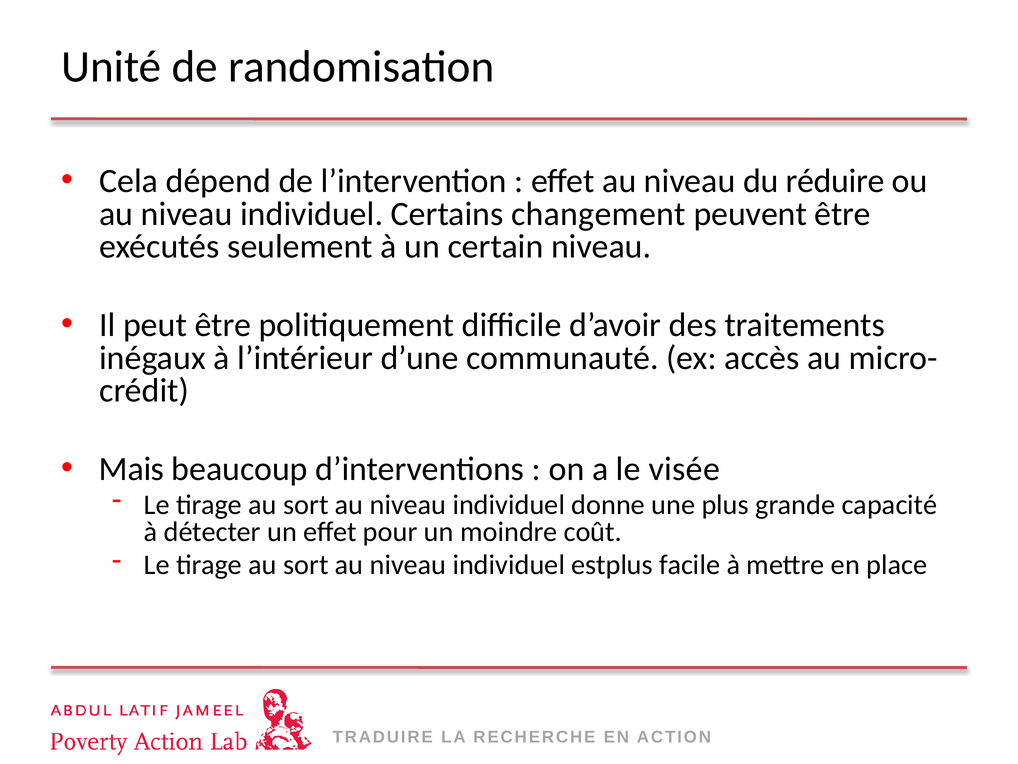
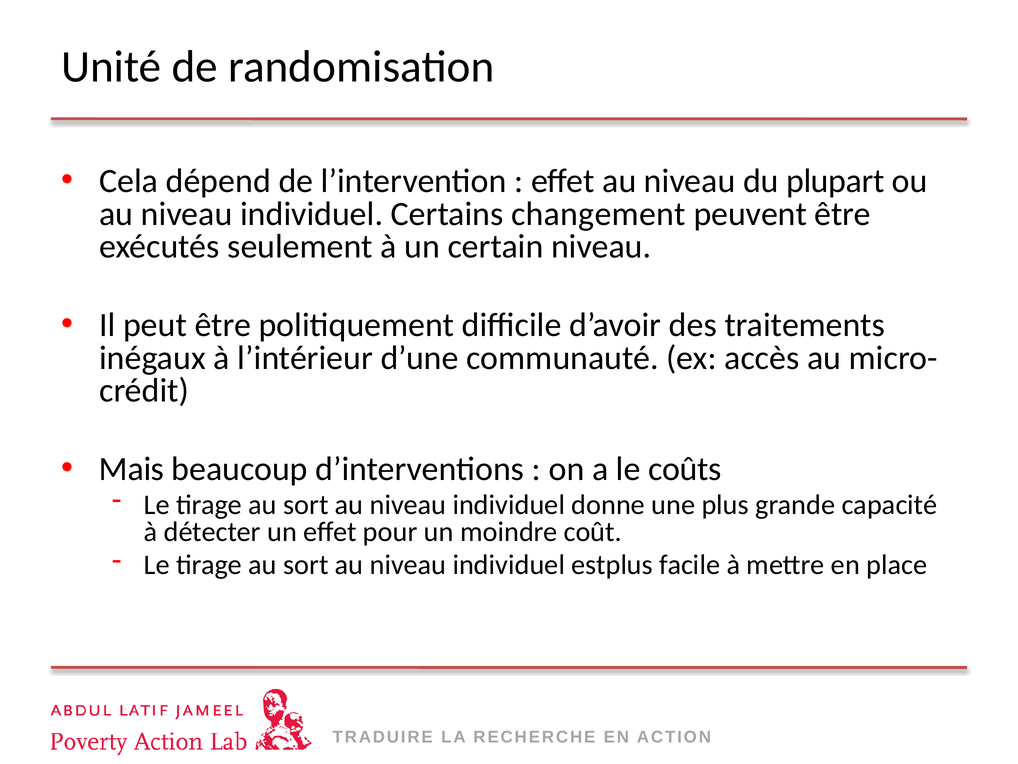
réduire: réduire -> plupart
visée: visée -> coûts
